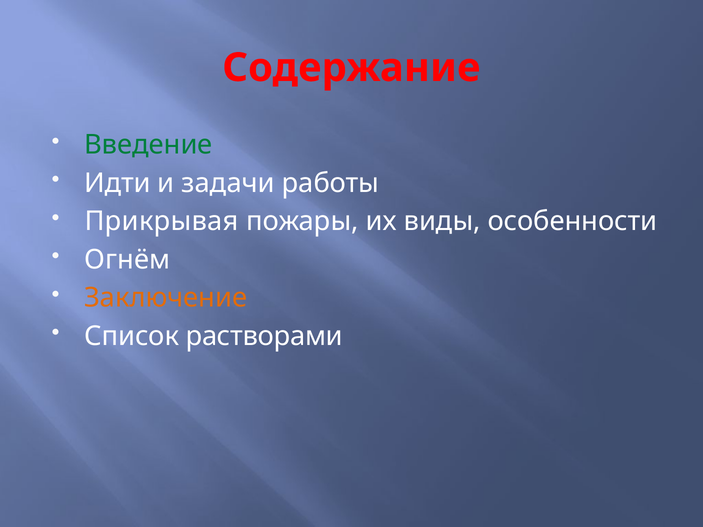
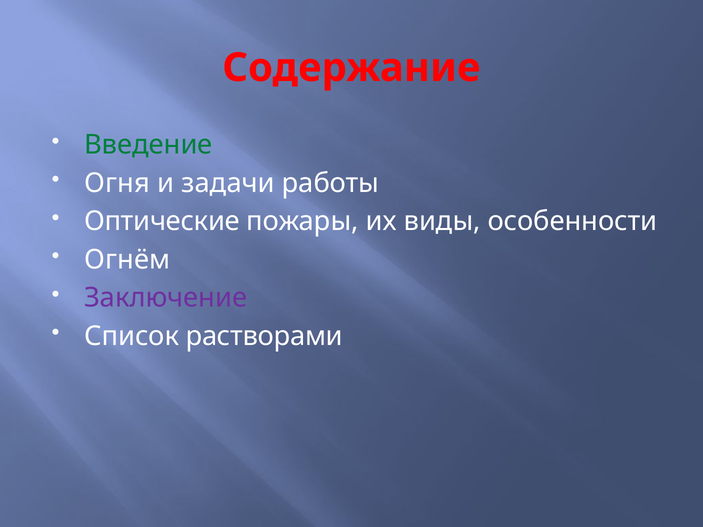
Идти: Идти -> Огня
Прикрывая: Прикрывая -> Оптические
Заключение colour: orange -> purple
